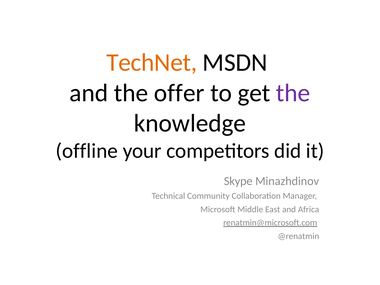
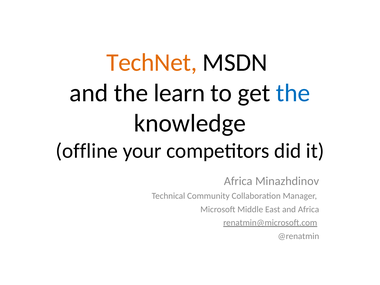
offer: offer -> learn
the at (293, 93) colour: purple -> blue
Skype at (238, 181): Skype -> Africa
